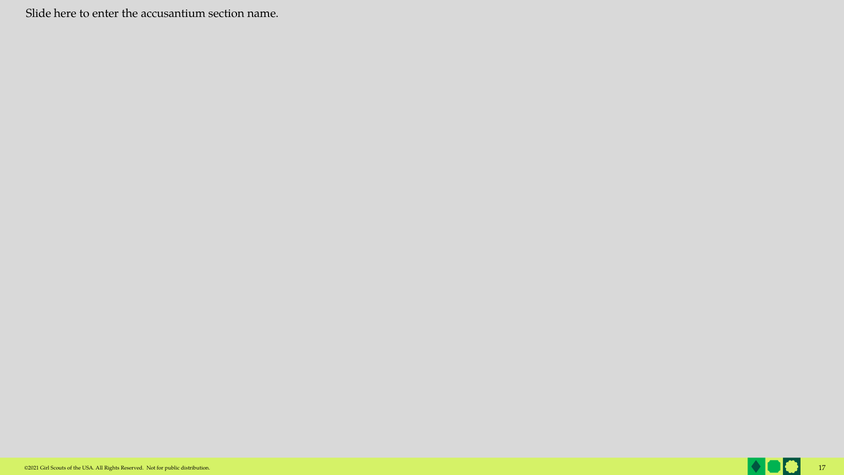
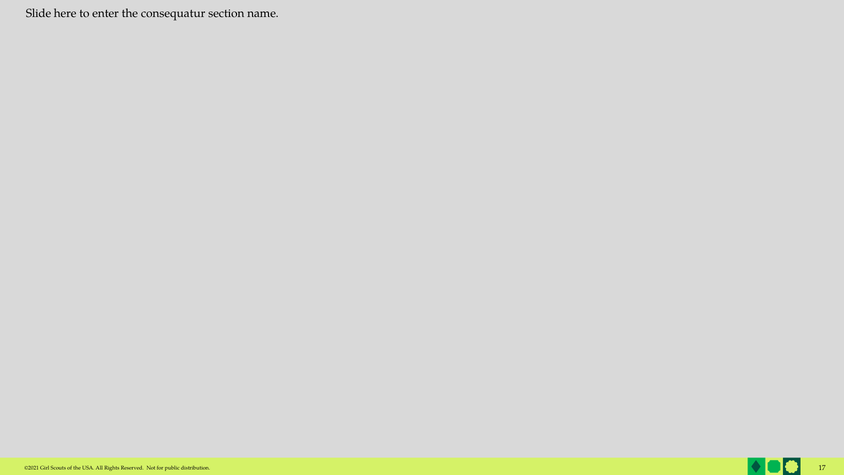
accusantium: accusantium -> consequatur
